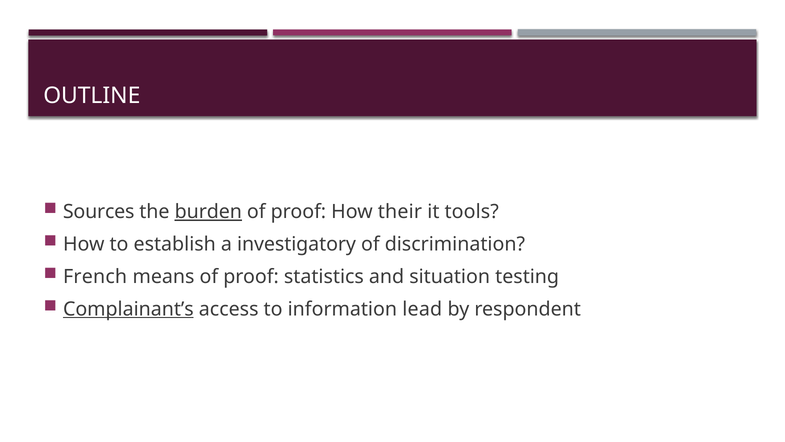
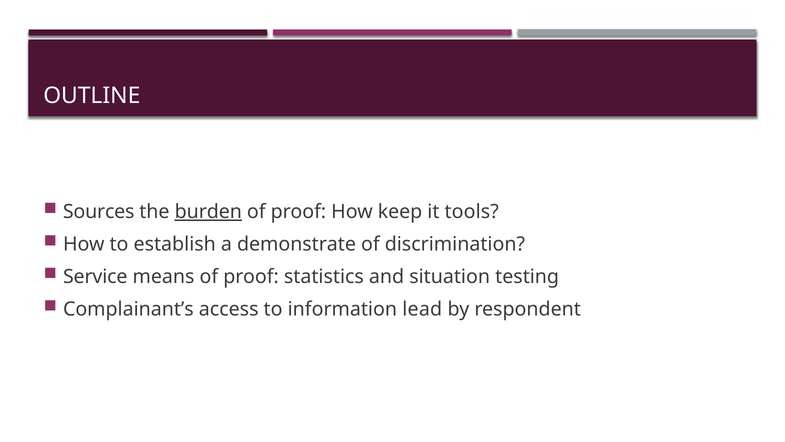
their: their -> keep
investigatory: investigatory -> demonstrate
French: French -> Service
Complainant’s underline: present -> none
